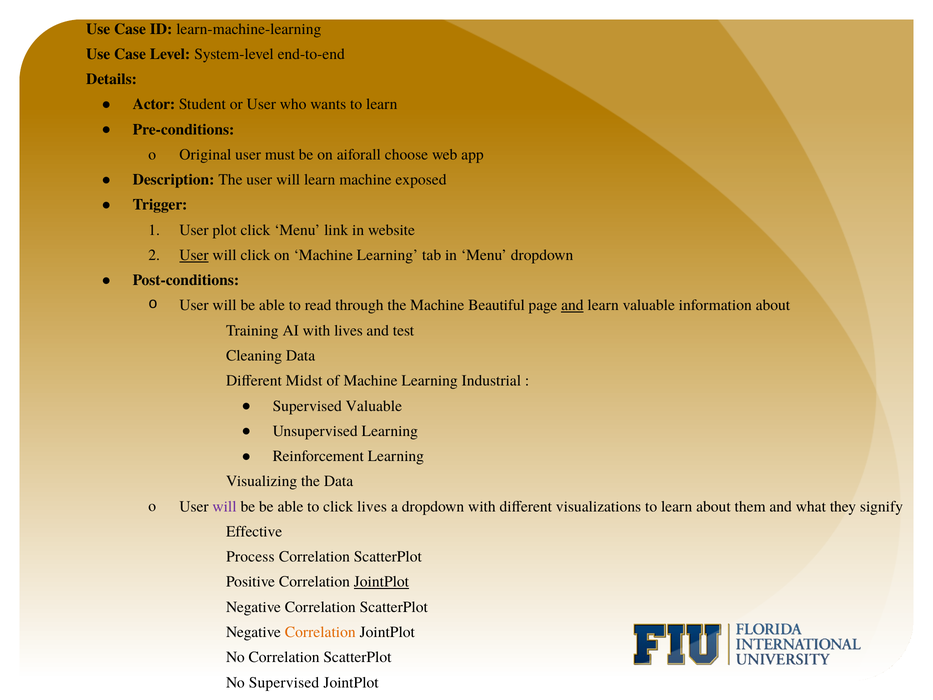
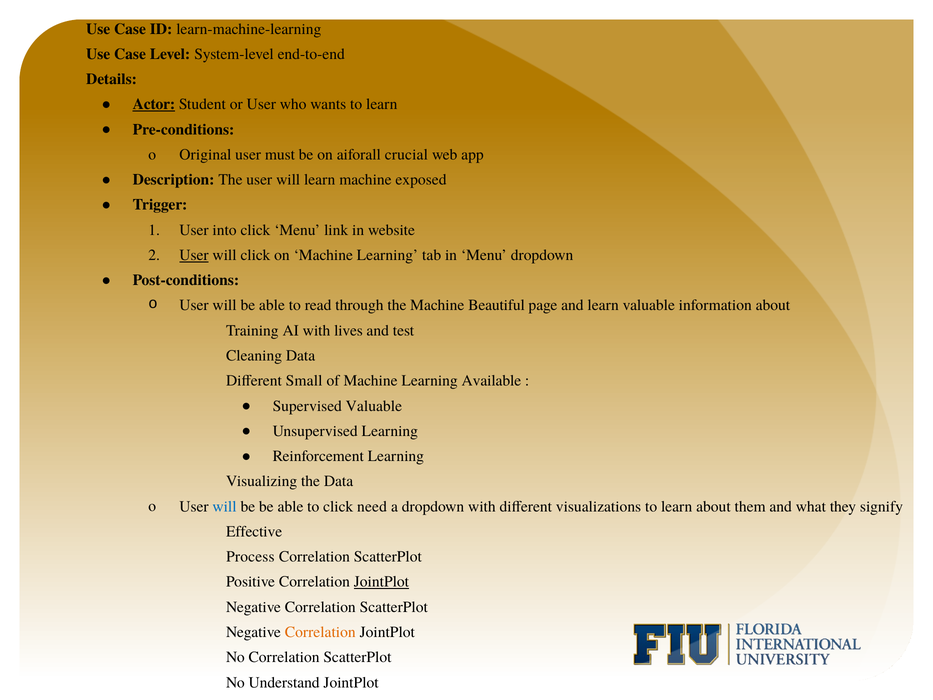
Actor underline: none -> present
choose: choose -> crucial
plot: plot -> into
and at (572, 305) underline: present -> none
Midst: Midst -> Small
Industrial: Industrial -> Available
will at (225, 506) colour: purple -> blue
click lives: lives -> need
No Supervised: Supervised -> Understand
